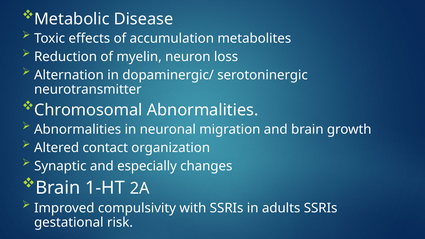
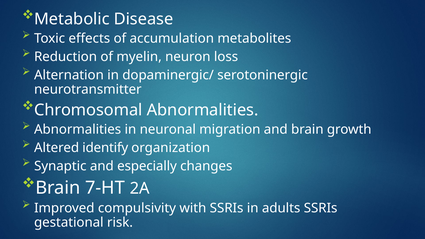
contact: contact -> identify
1-HT: 1-HT -> 7-HT
